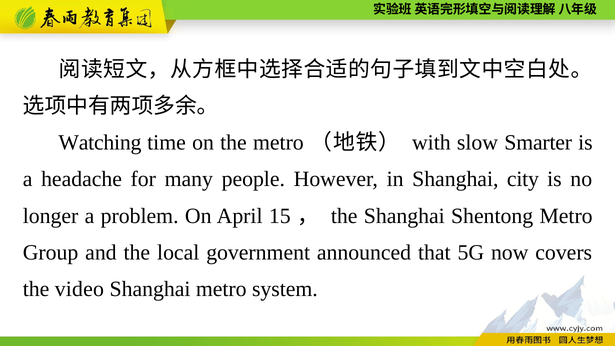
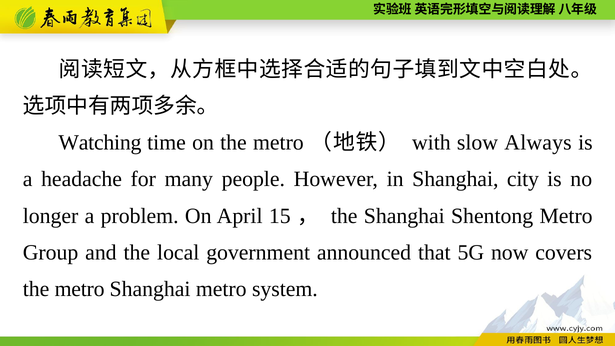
Smarter: Smarter -> Always
video at (79, 289): video -> metro
